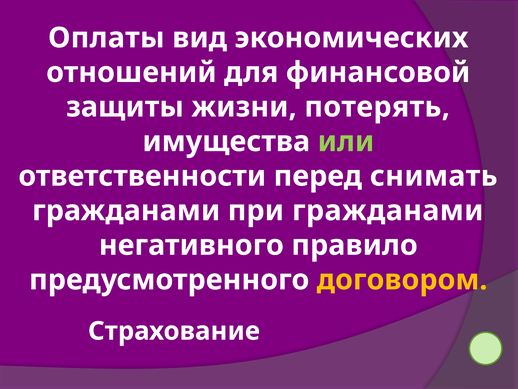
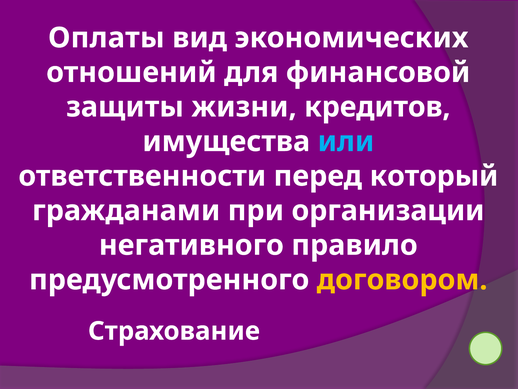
потерять: потерять -> кредитов
или colour: light green -> light blue
снимать: снимать -> который
при гражданами: гражданами -> организации
